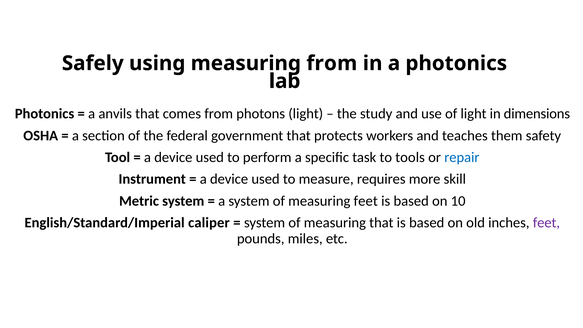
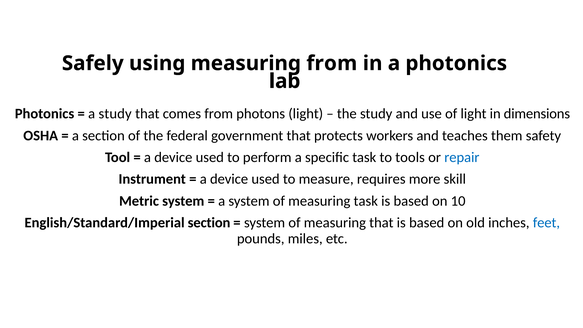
a anvils: anvils -> study
measuring feet: feet -> task
English/Standard/Imperial caliper: caliper -> section
feet at (546, 223) colour: purple -> blue
